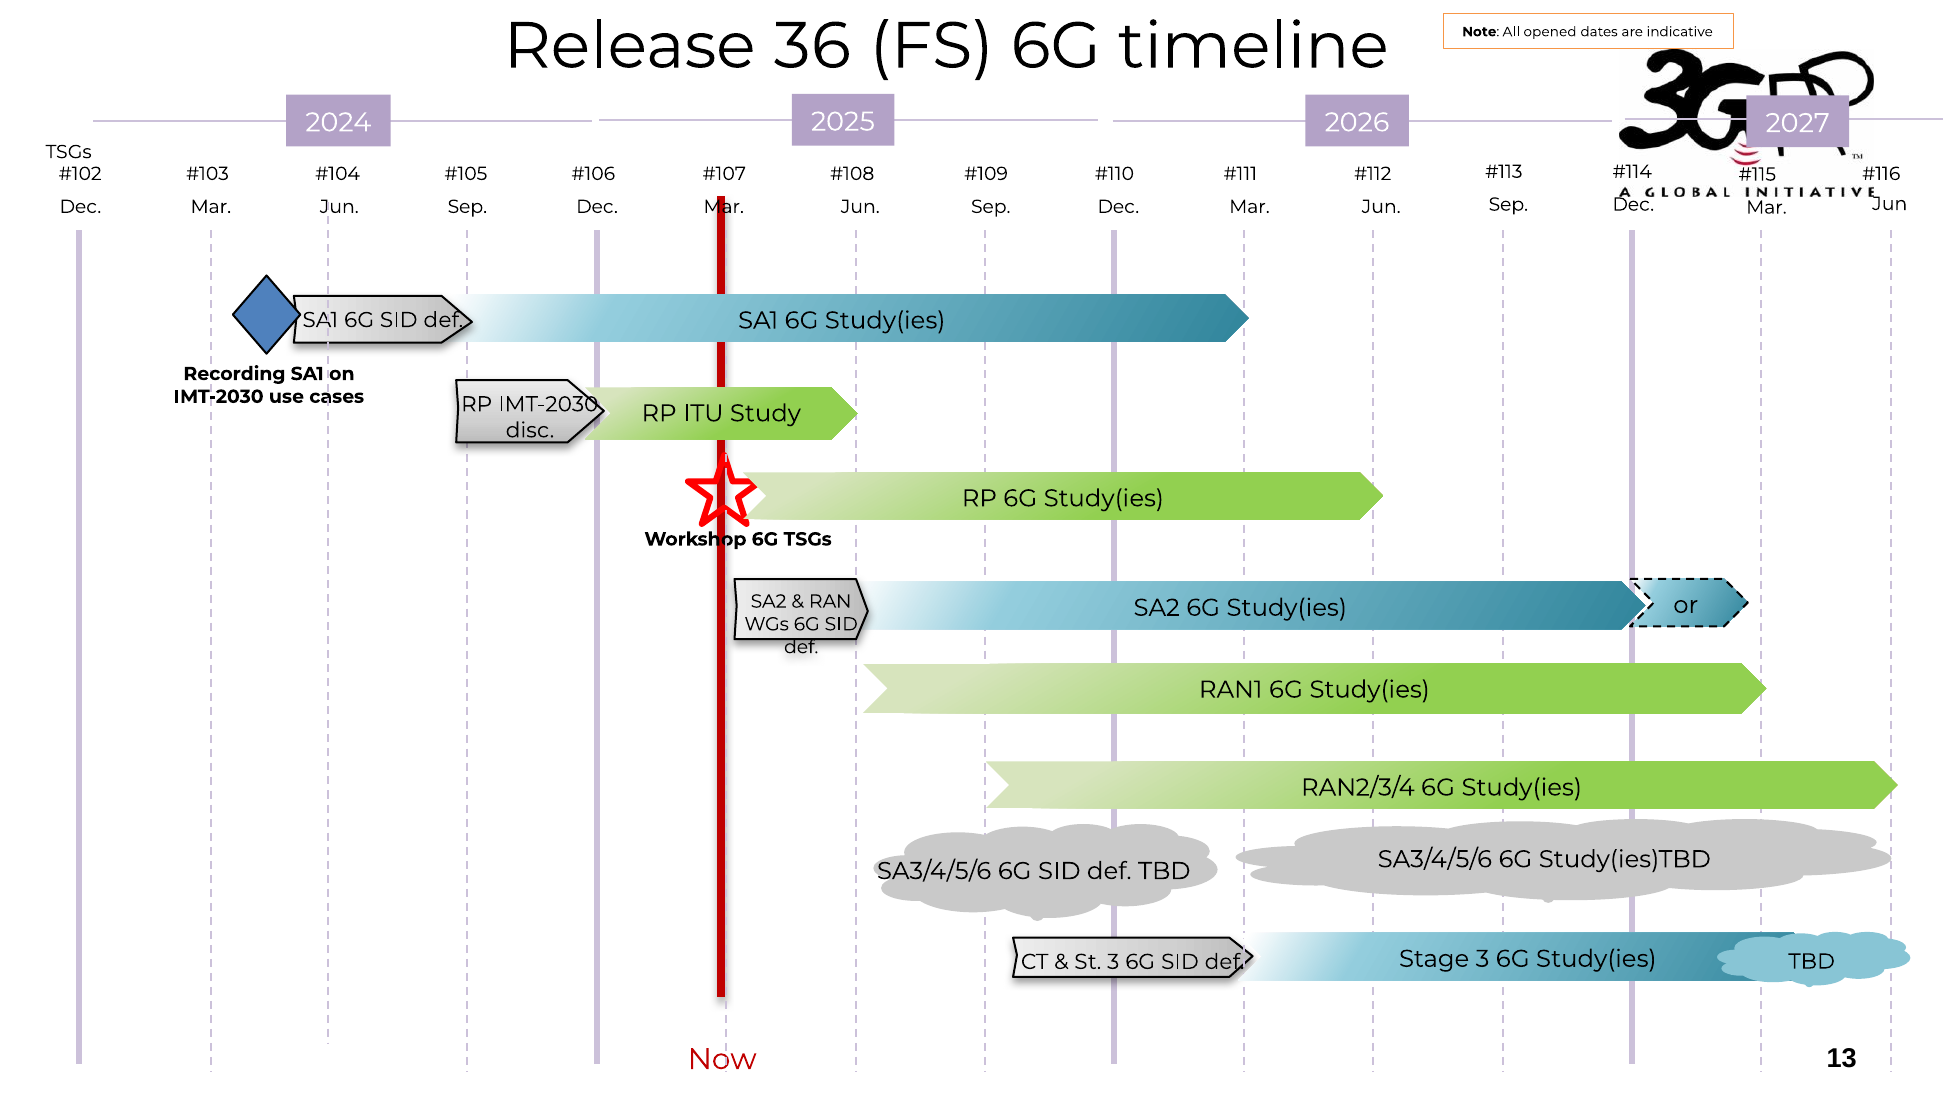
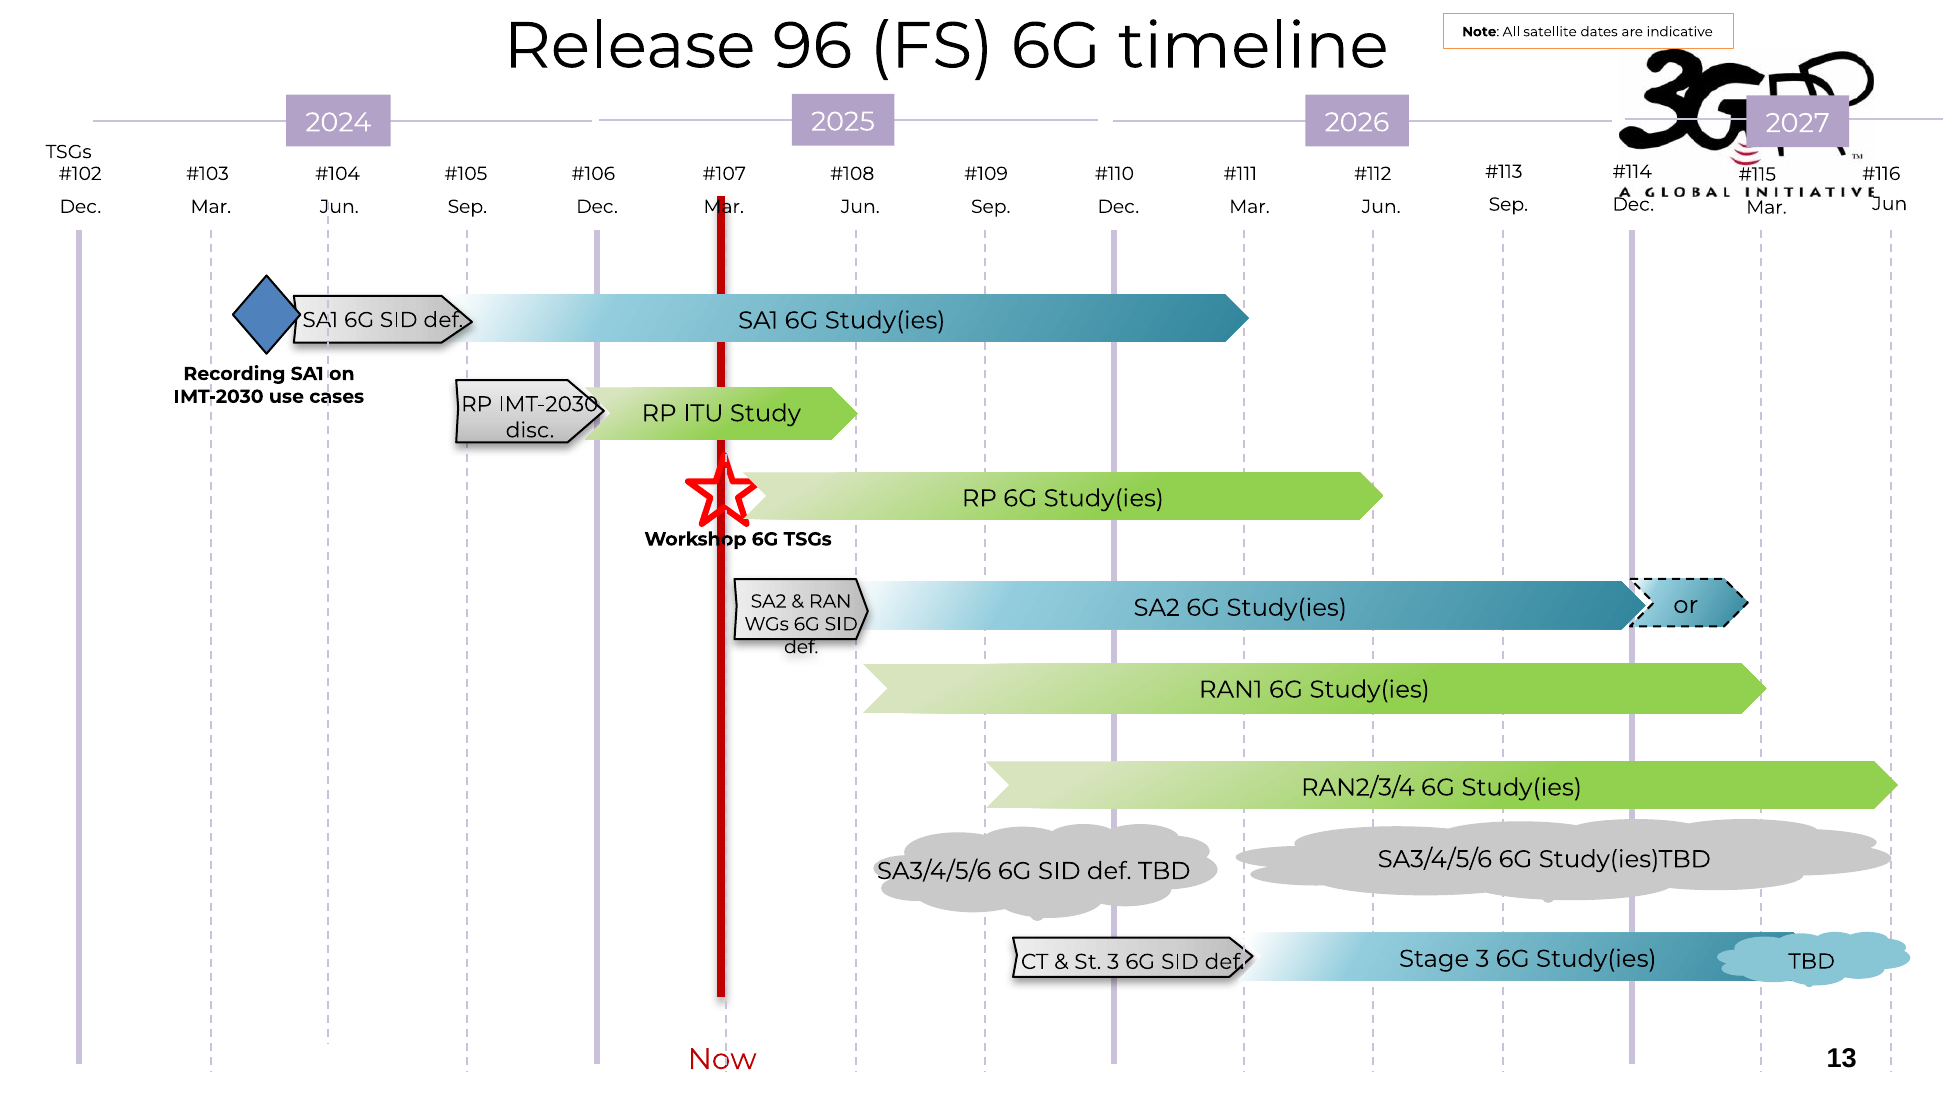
opened: opened -> satellite
36: 36 -> 96
